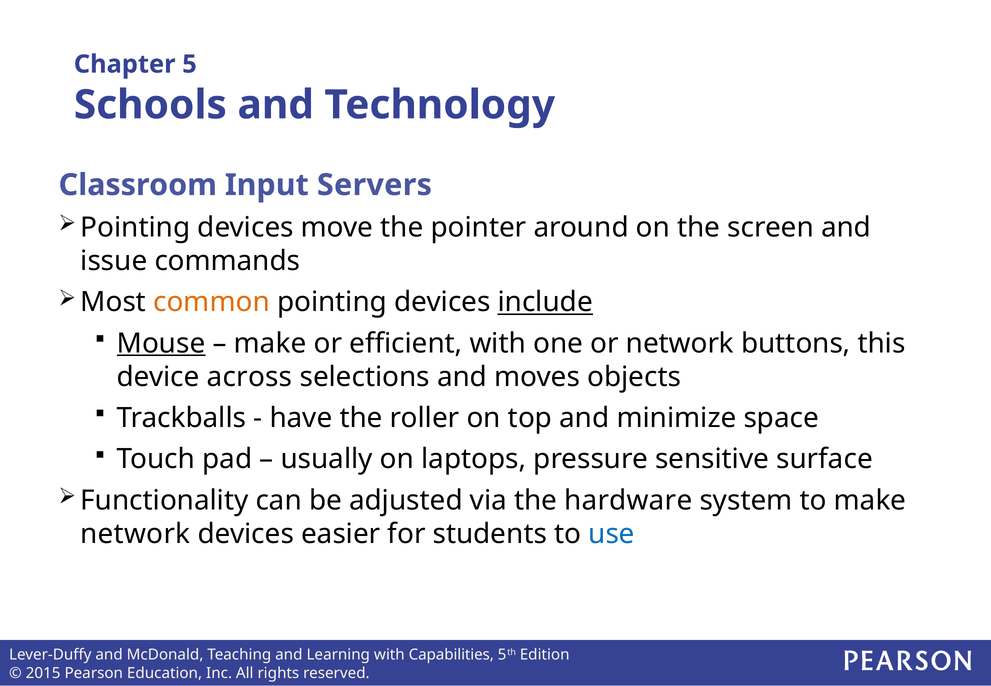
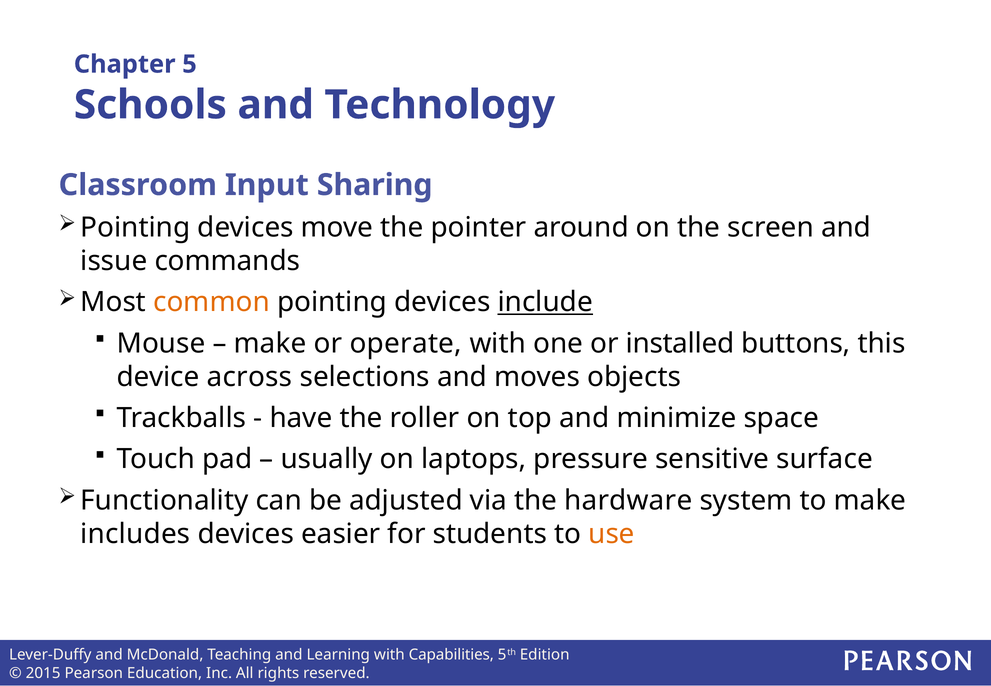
Servers: Servers -> Sharing
Mouse underline: present -> none
efficient: efficient -> operate
or network: network -> installed
network at (135, 534): network -> includes
use colour: blue -> orange
